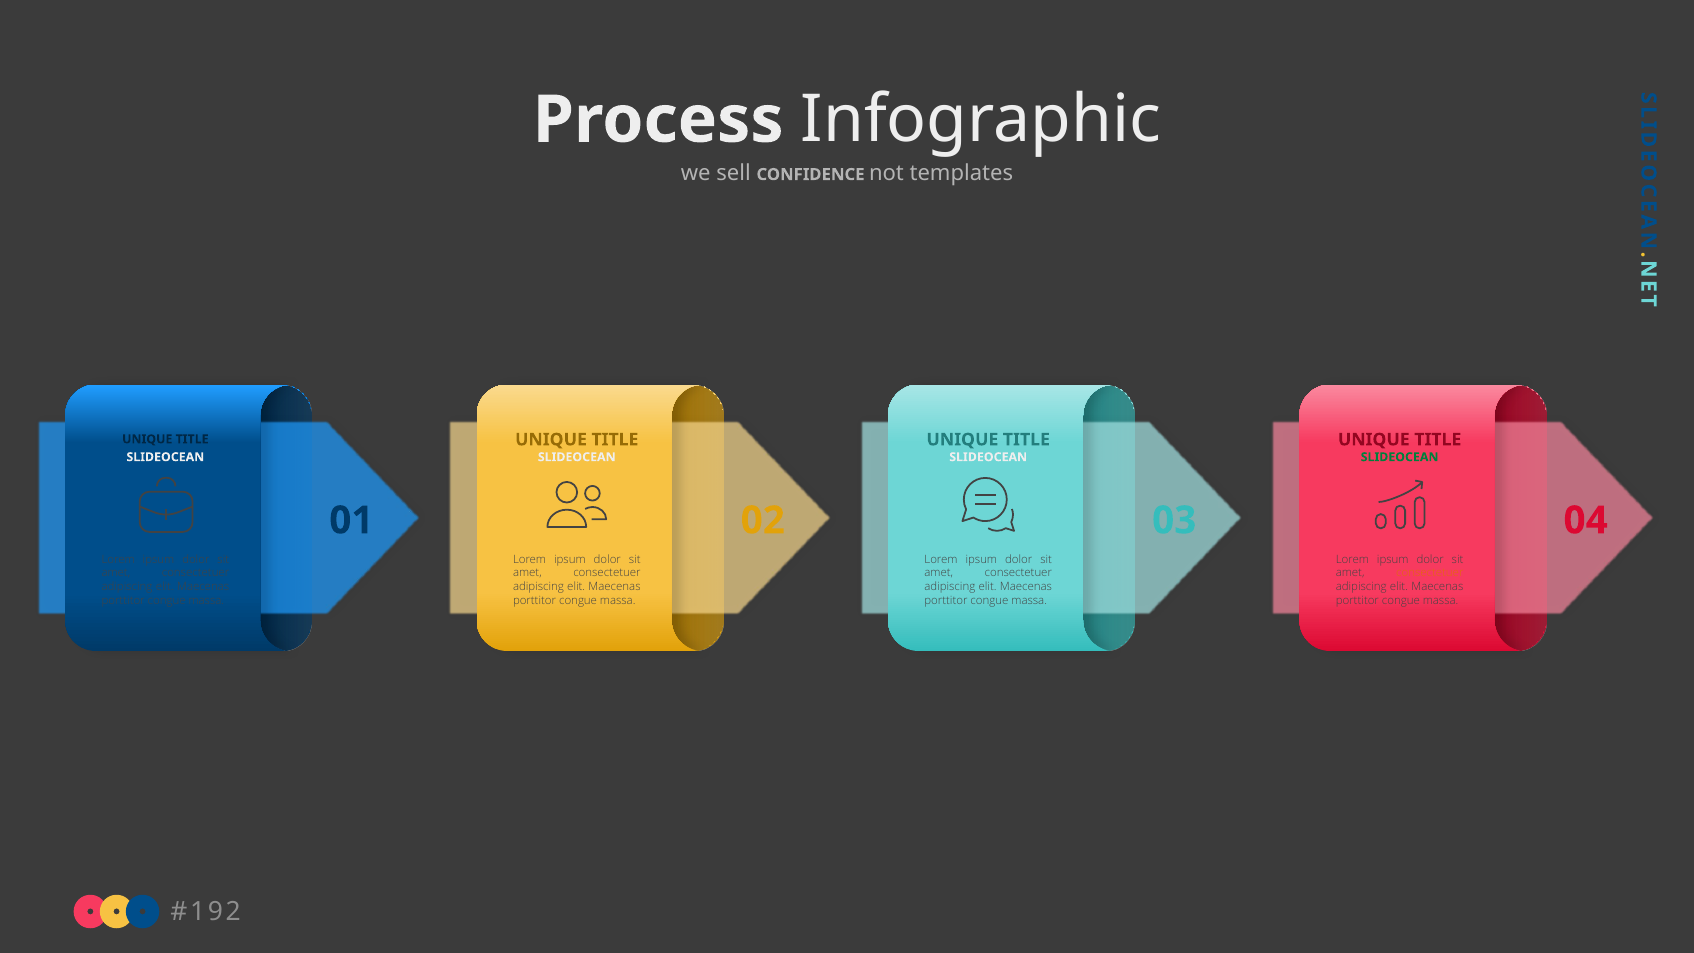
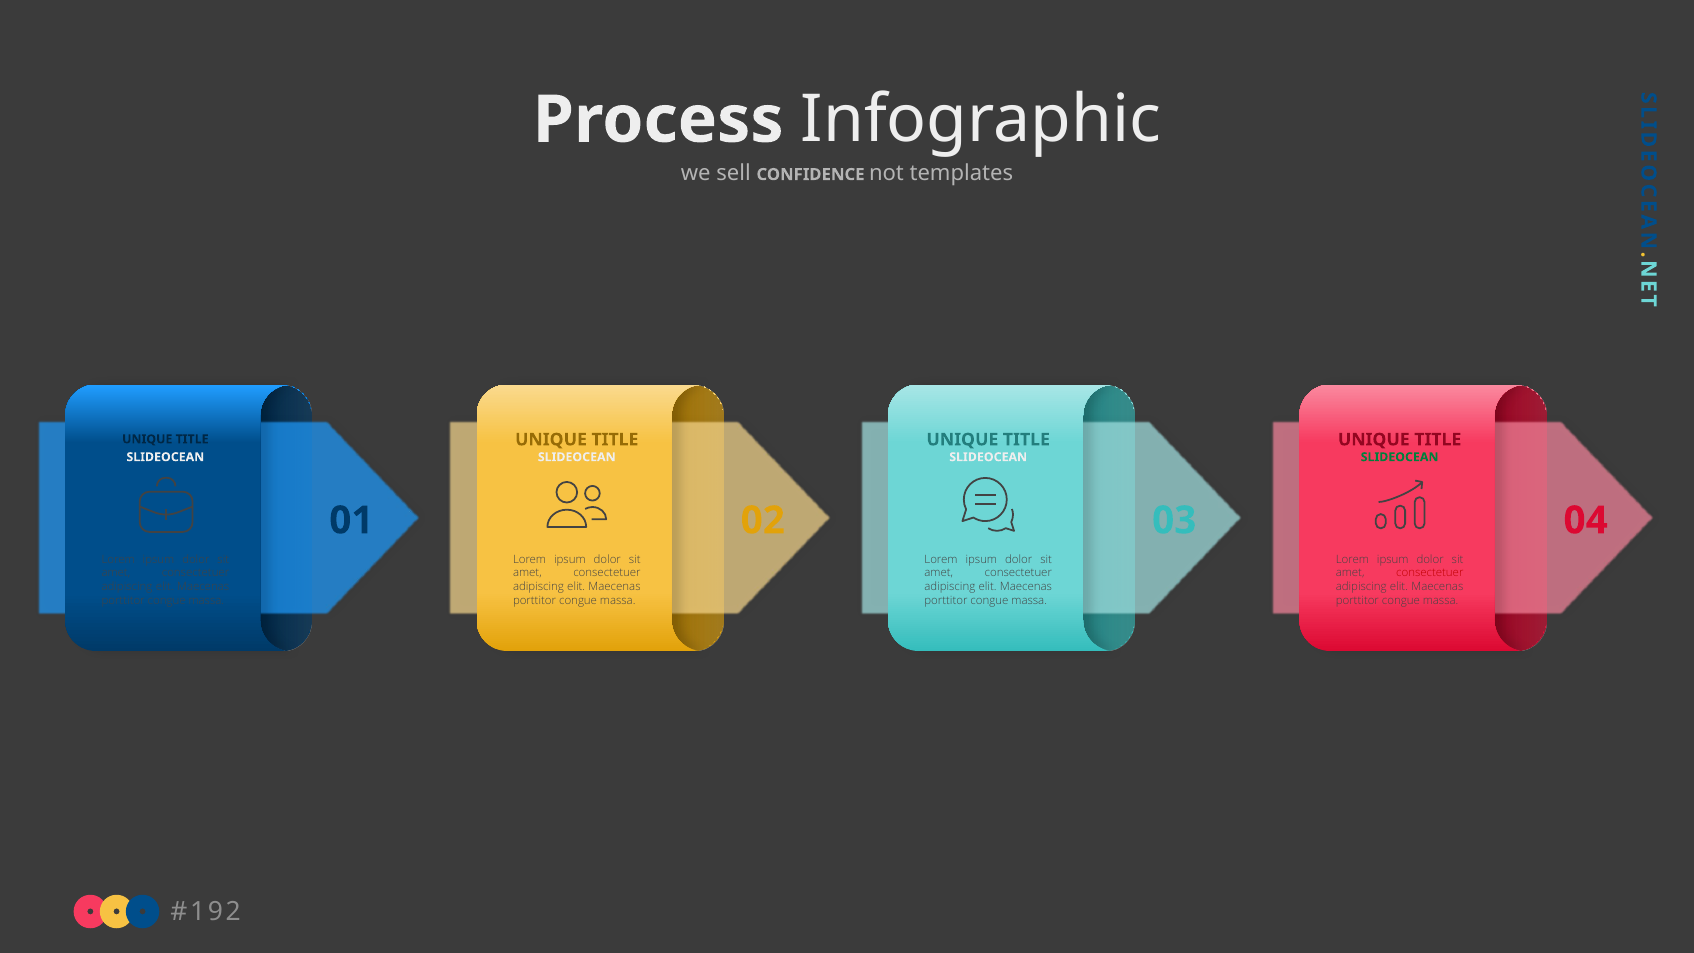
consectetuer at (1430, 573) colour: orange -> red
